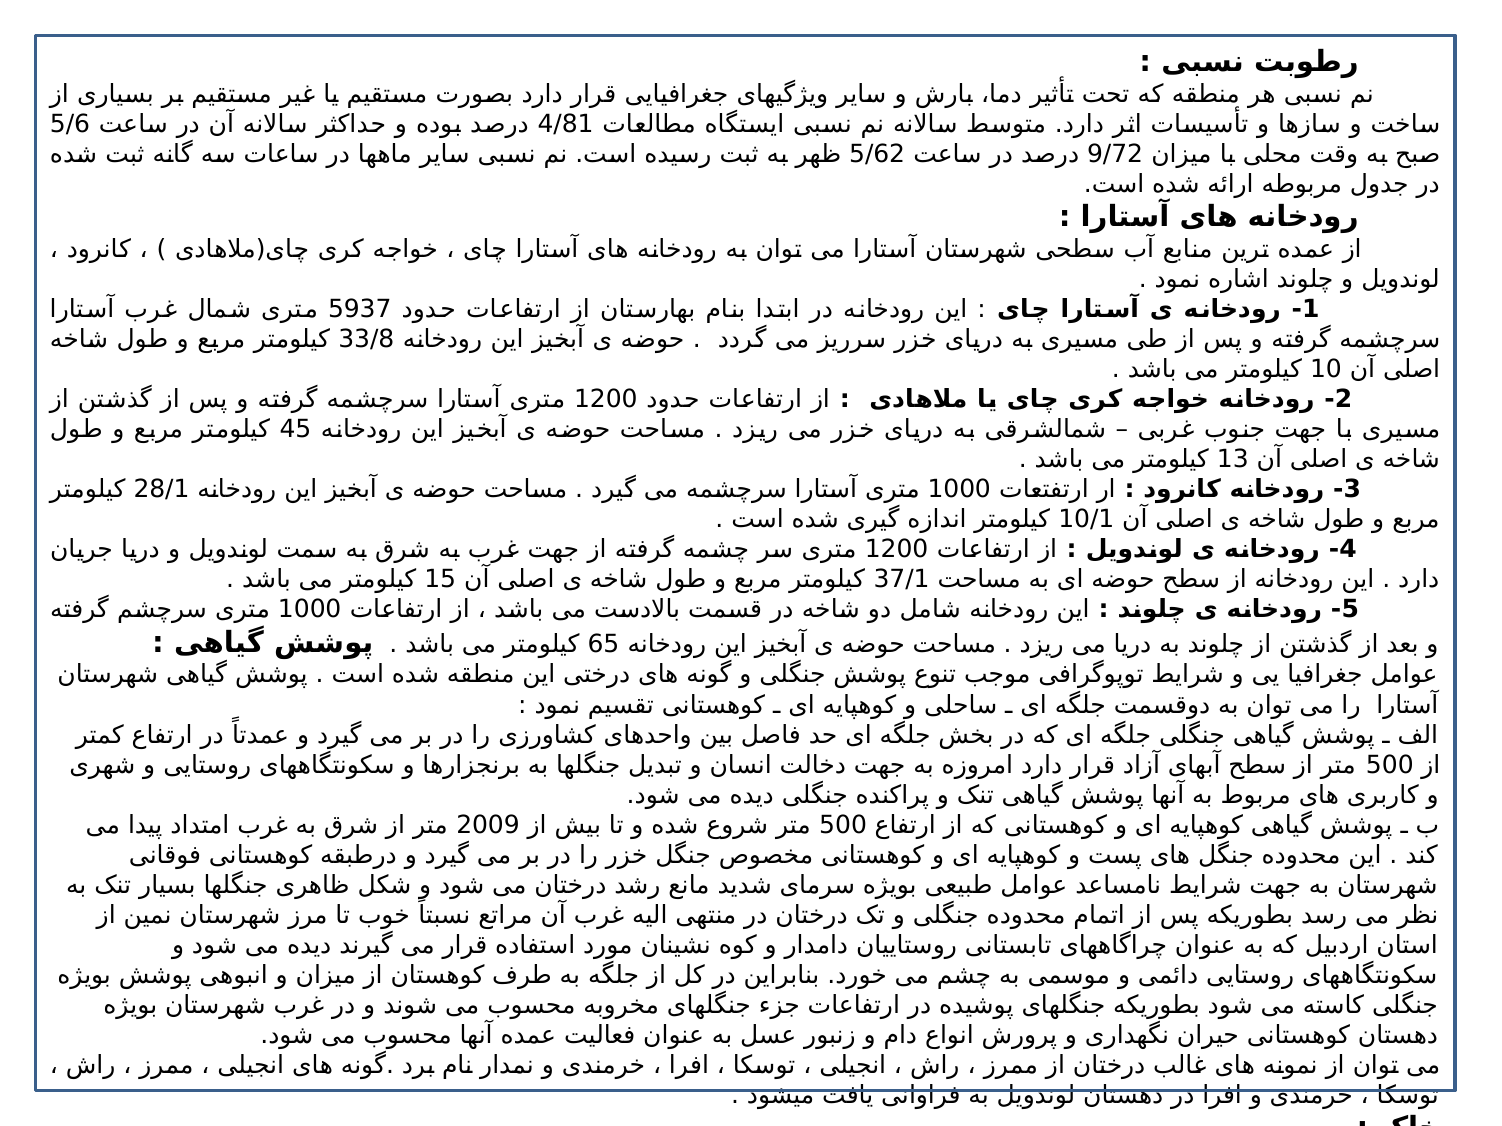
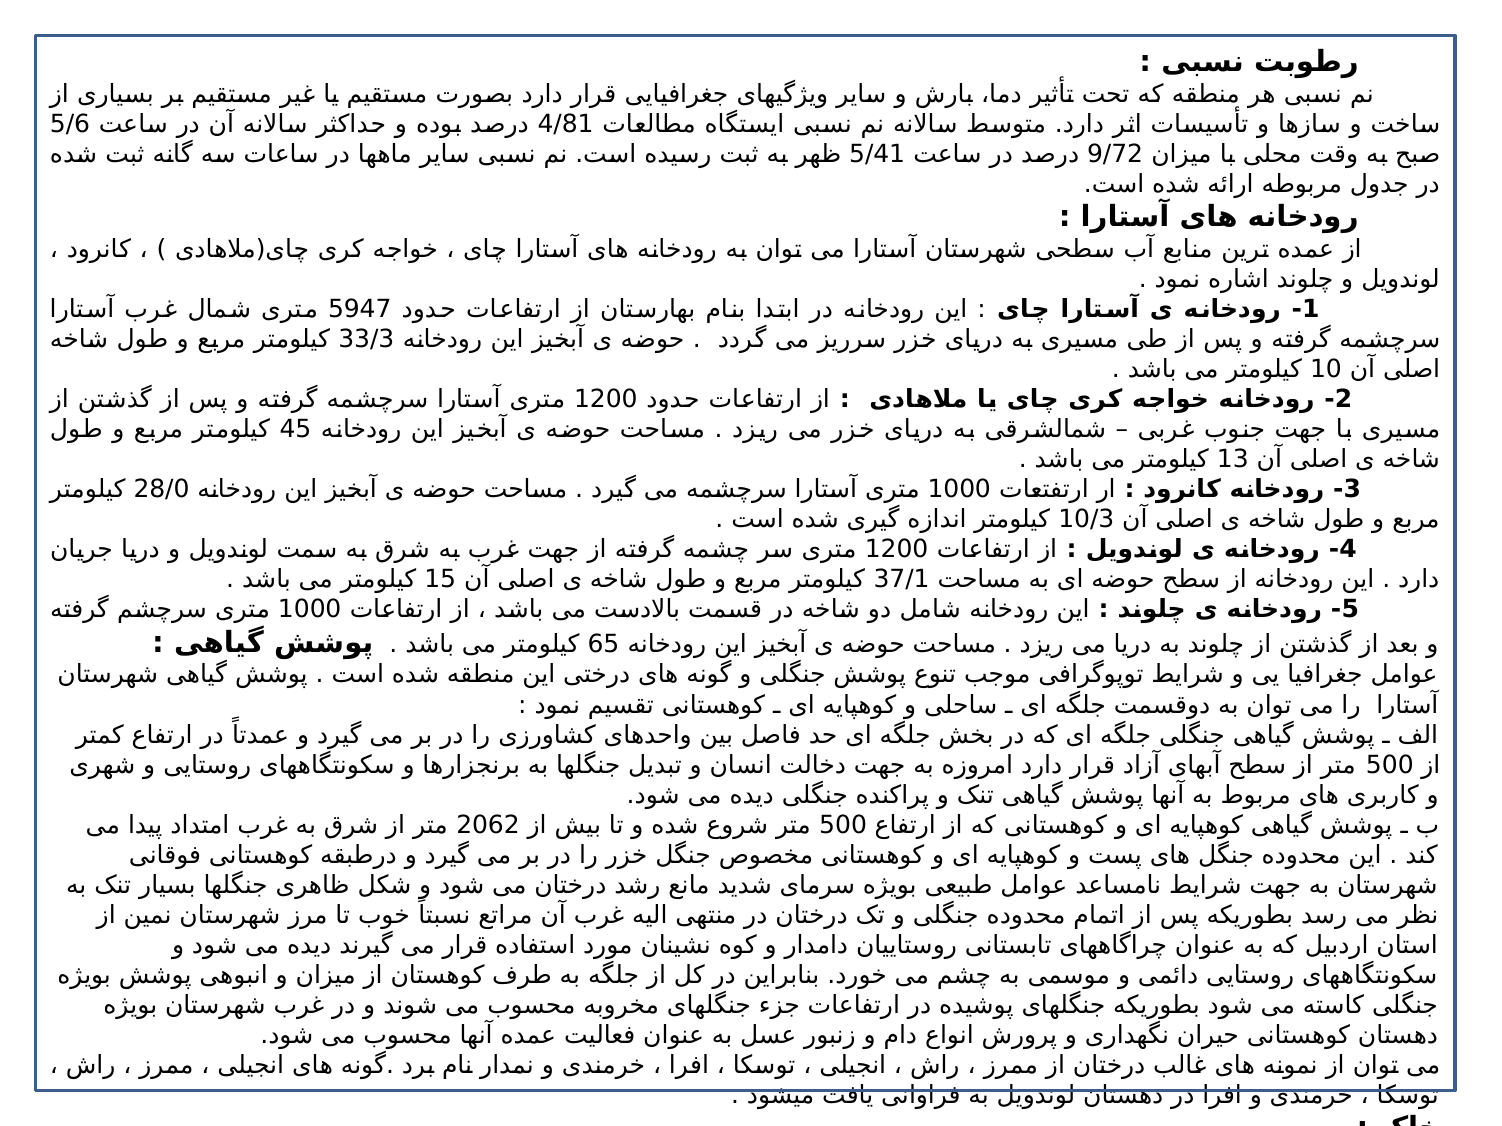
5/62: 5/62 -> 5/41
5937: 5937 -> 5947
33/8: 33/8 -> 33/3
28/1: 28/1 -> 28/0
10/1: 10/1 -> 10/3
2009: 2009 -> 2062
